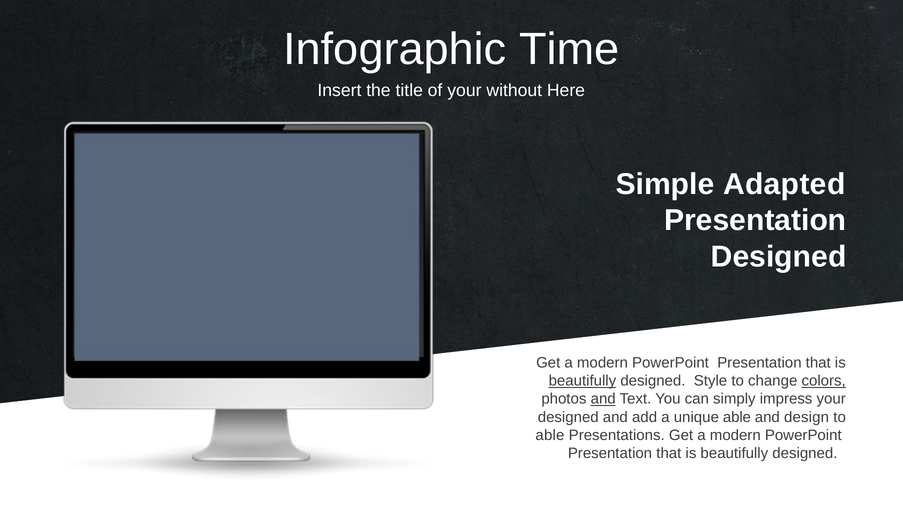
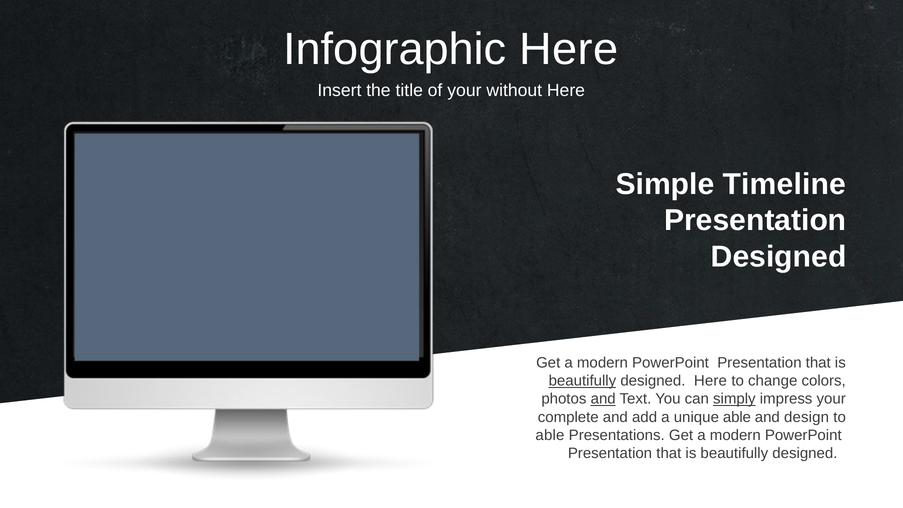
Infographic Time: Time -> Here
Adapted: Adapted -> Timeline
designed Style: Style -> Here
colors underline: present -> none
simply underline: none -> present
designed at (568, 417): designed -> complete
